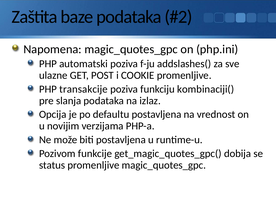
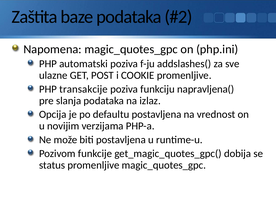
kombinaciji(: kombinaciji( -> napravljena(
